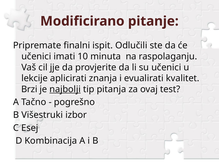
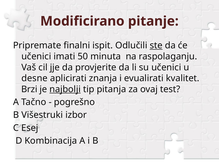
ste underline: none -> present
10: 10 -> 50
lekcije: lekcije -> desne
